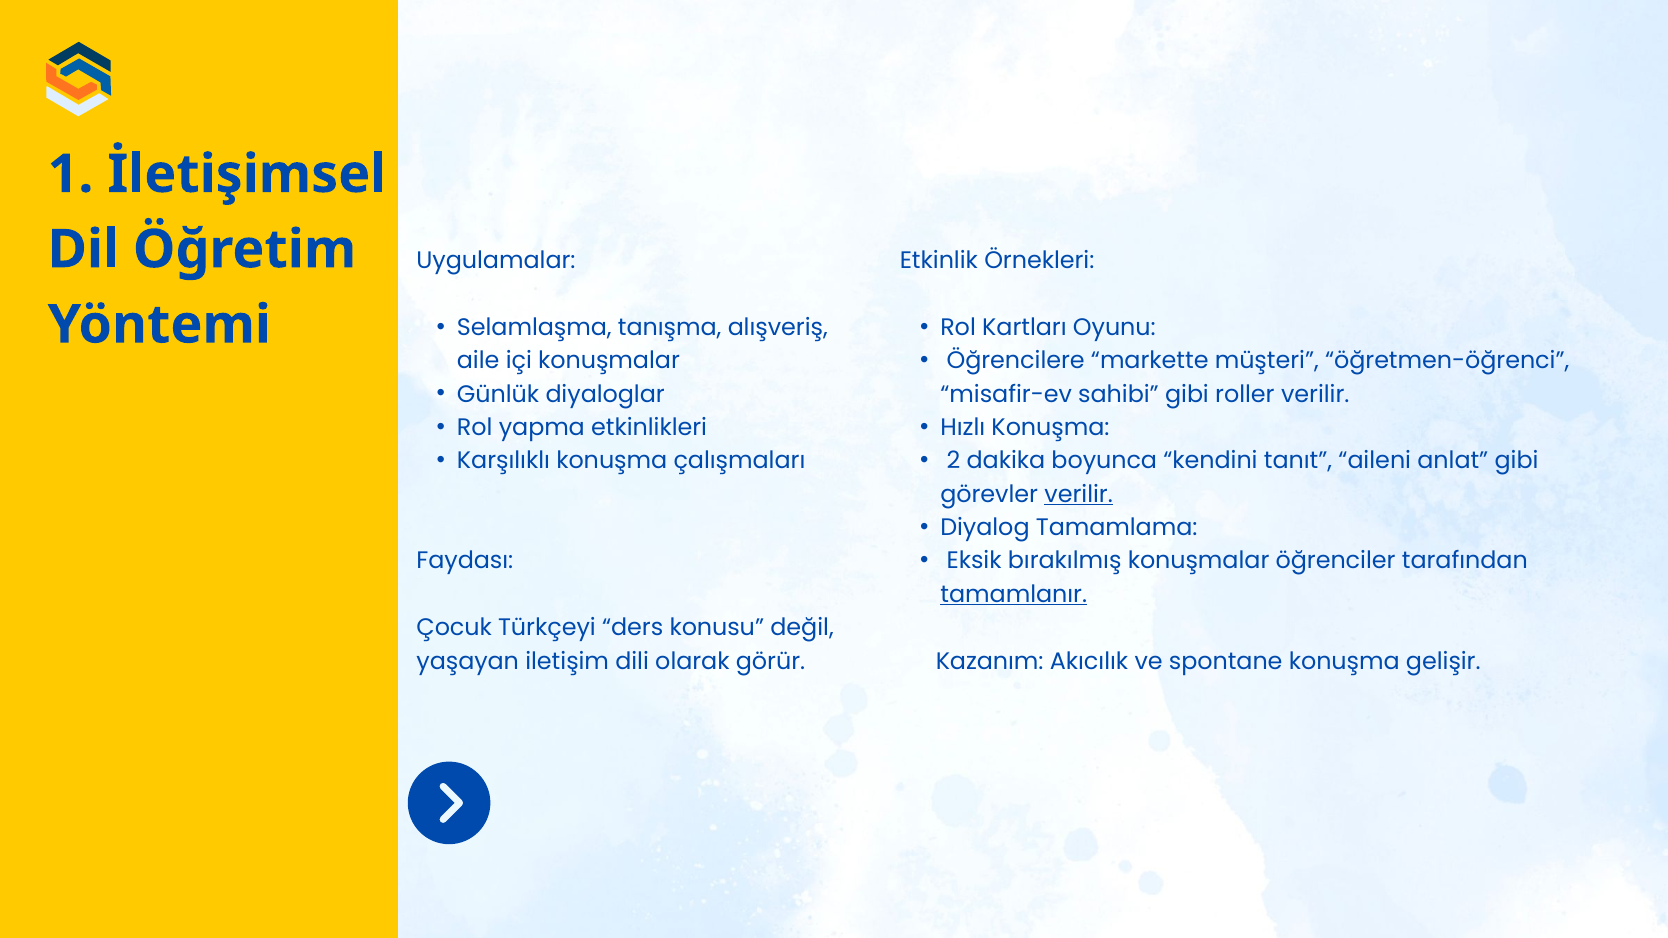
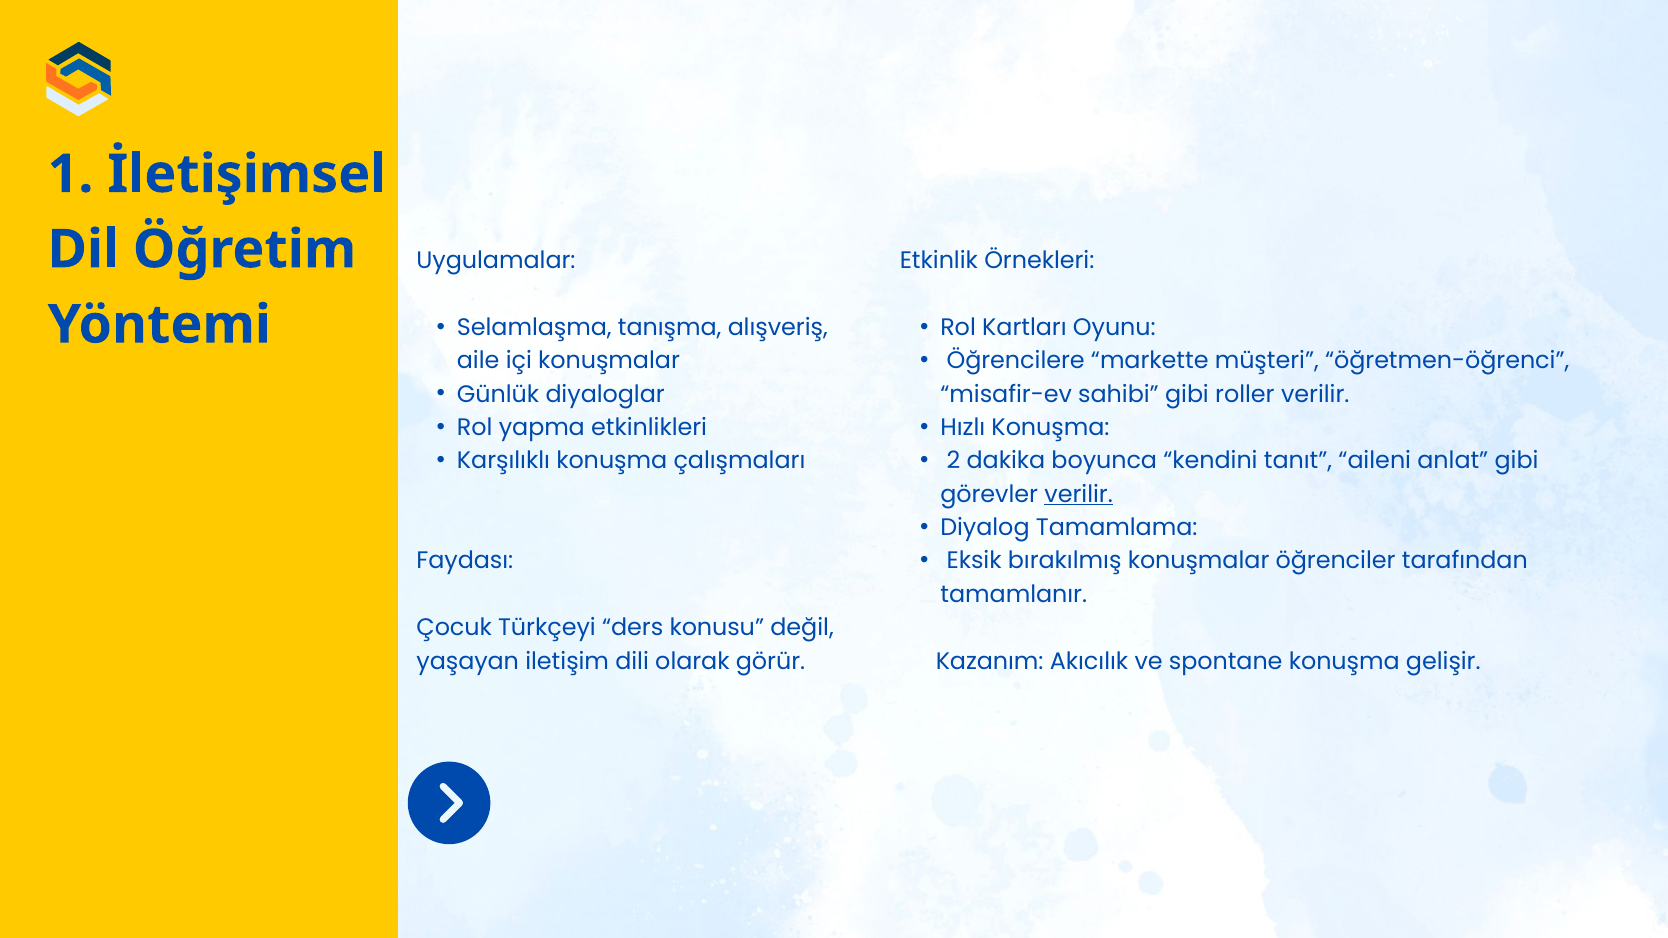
tamamlanır underline: present -> none
